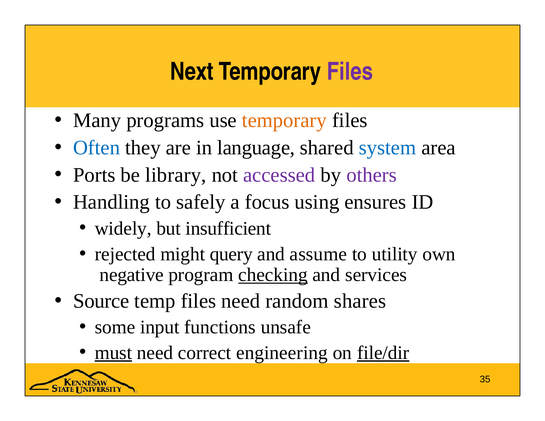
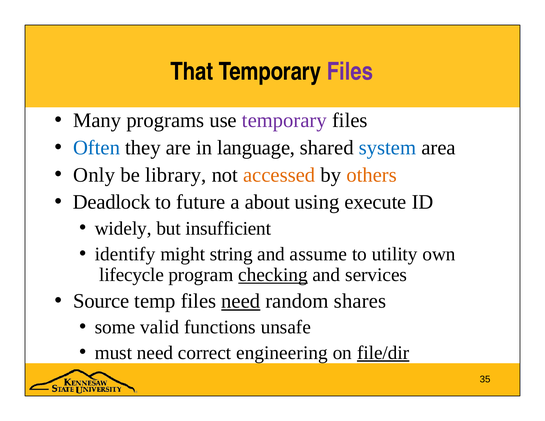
Next: Next -> That
temporary at (284, 120) colour: orange -> purple
Ports: Ports -> Only
accessed colour: purple -> orange
others colour: purple -> orange
Handling: Handling -> Deadlock
safely: safely -> future
focus: focus -> about
ensures: ensures -> execute
rejected: rejected -> identify
query: query -> string
negative: negative -> lifecycle
need at (241, 301) underline: none -> present
input: input -> valid
must underline: present -> none
